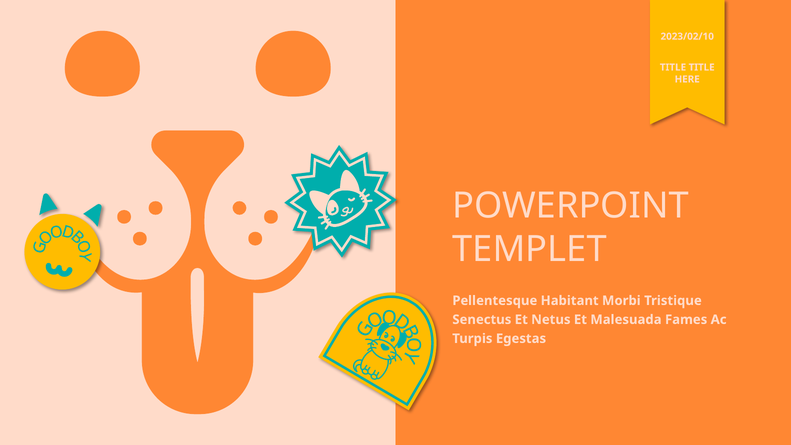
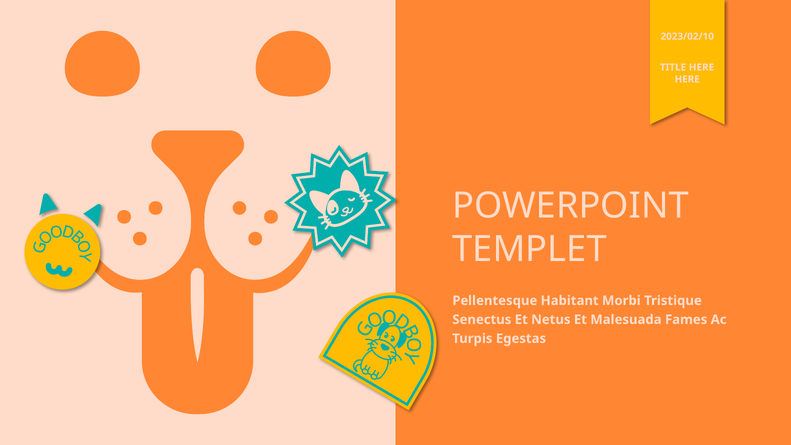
TITLE TITLE: TITLE -> HERE
